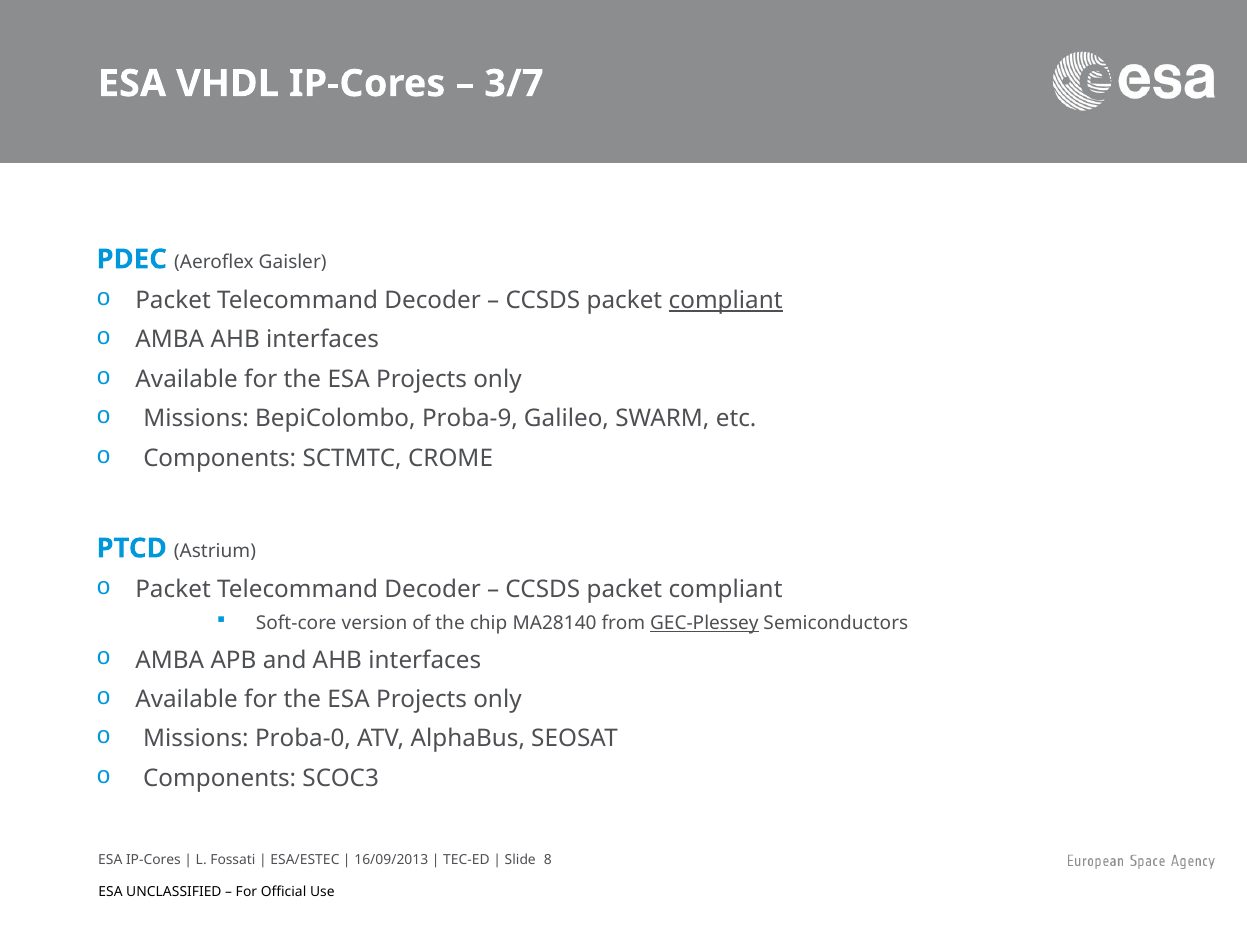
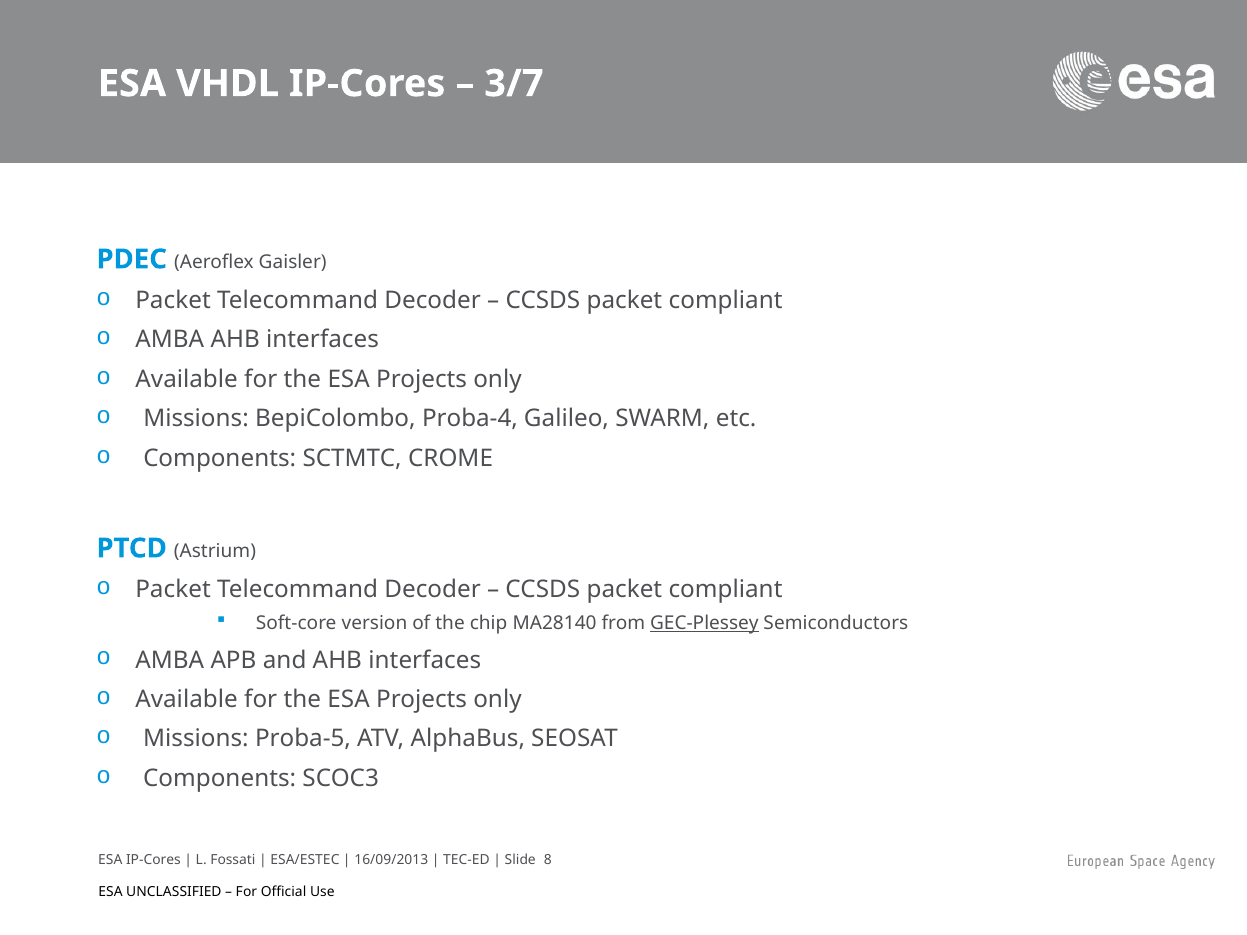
compliant at (726, 301) underline: present -> none
Proba-9: Proba-9 -> Proba-4
Proba-0: Proba-0 -> Proba-5
